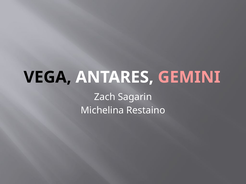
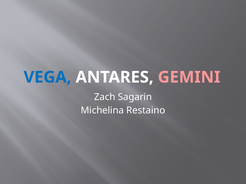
VEGA colour: black -> blue
